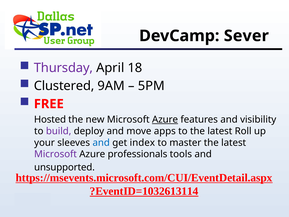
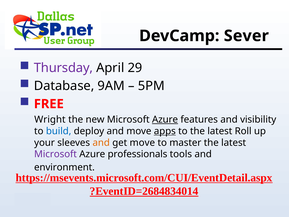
18: 18 -> 29
Clustered: Clustered -> Database
Hosted: Hosted -> Wright
build colour: purple -> blue
apps underline: none -> present
and at (101, 142) colour: blue -> orange
get index: index -> move
unsupported: unsupported -> environment
?EventID=1032613114: ?EventID=1032613114 -> ?EventID=2684834014
